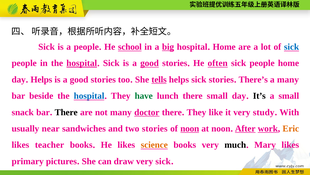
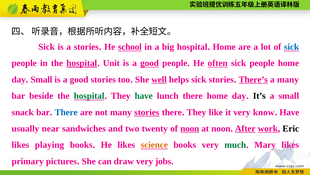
a people: people -> stories
big underline: present -> none
Sick at (111, 63): Sick -> Unit
stories at (175, 63): stories -> people
Helps at (41, 79): Helps -> Small
tells: tells -> well
There’s underline: none -> present
hospital at (89, 96) colour: blue -> green
there small: small -> home
There at (66, 112) colour: black -> blue
many doctor: doctor -> stories
study: study -> know
With at (289, 112): With -> Have
two stories: stories -> twenty
Eric colour: orange -> black
teacher: teacher -> playing
much colour: black -> green
very sick: sick -> jobs
